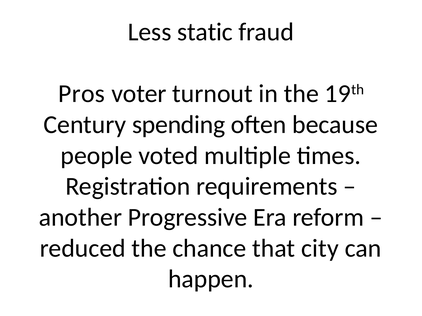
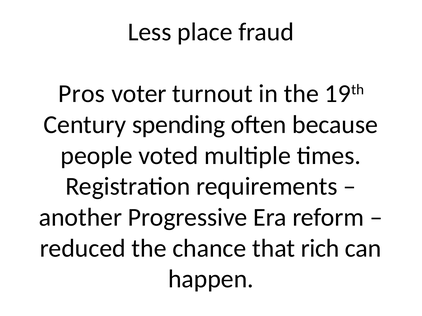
static: static -> place
city: city -> rich
